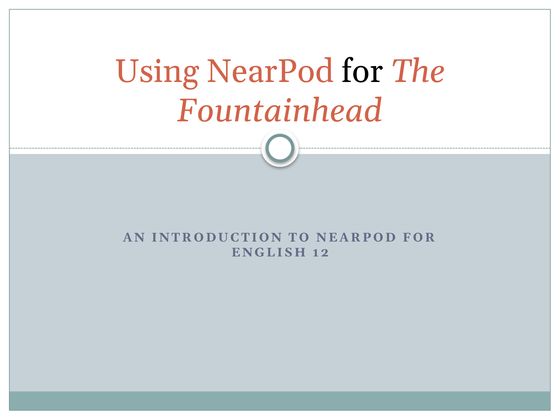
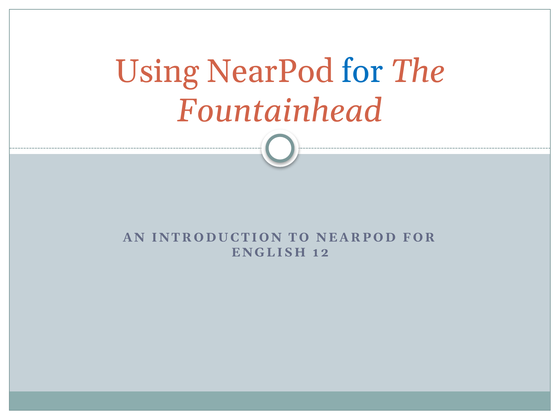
for at (362, 71) colour: black -> blue
